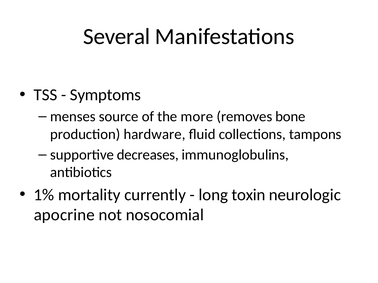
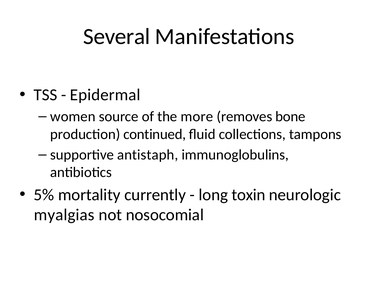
Symptoms: Symptoms -> Epidermal
menses: menses -> women
hardware: hardware -> continued
decreases: decreases -> antistaph
1%: 1% -> 5%
apocrine: apocrine -> myalgias
